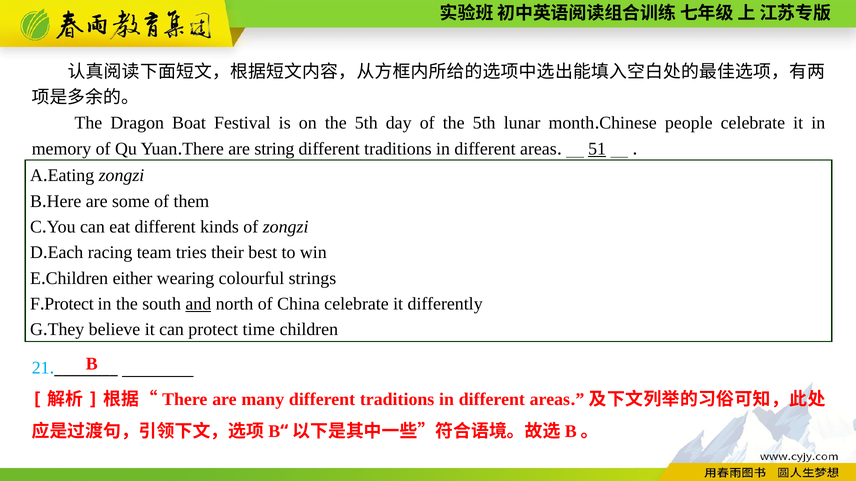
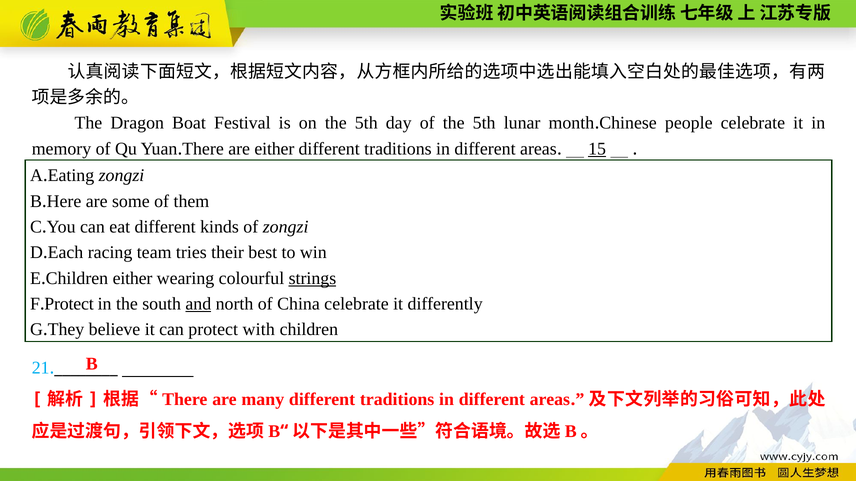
are string: string -> either
51: 51 -> 15
strings underline: none -> present
time: time -> with
